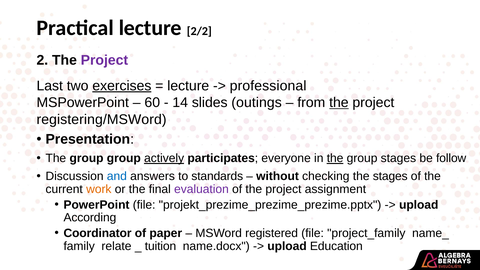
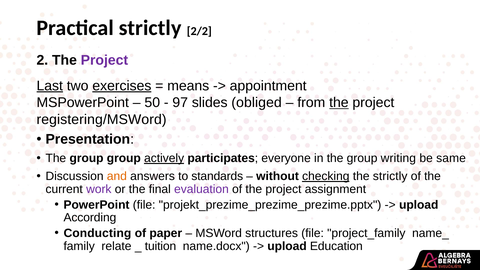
Practical lecture: lecture -> strictly
Last underline: none -> present
lecture at (188, 86): lecture -> means
professional: professional -> appointment
60: 60 -> 50
14: 14 -> 97
outings: outings -> obliged
the at (335, 158) underline: present -> none
group stages: stages -> writing
follow: follow -> same
and colour: blue -> orange
checking underline: none -> present
the stages: stages -> strictly
work colour: orange -> purple
Coordinator: Coordinator -> Conducting
registered: registered -> structures
